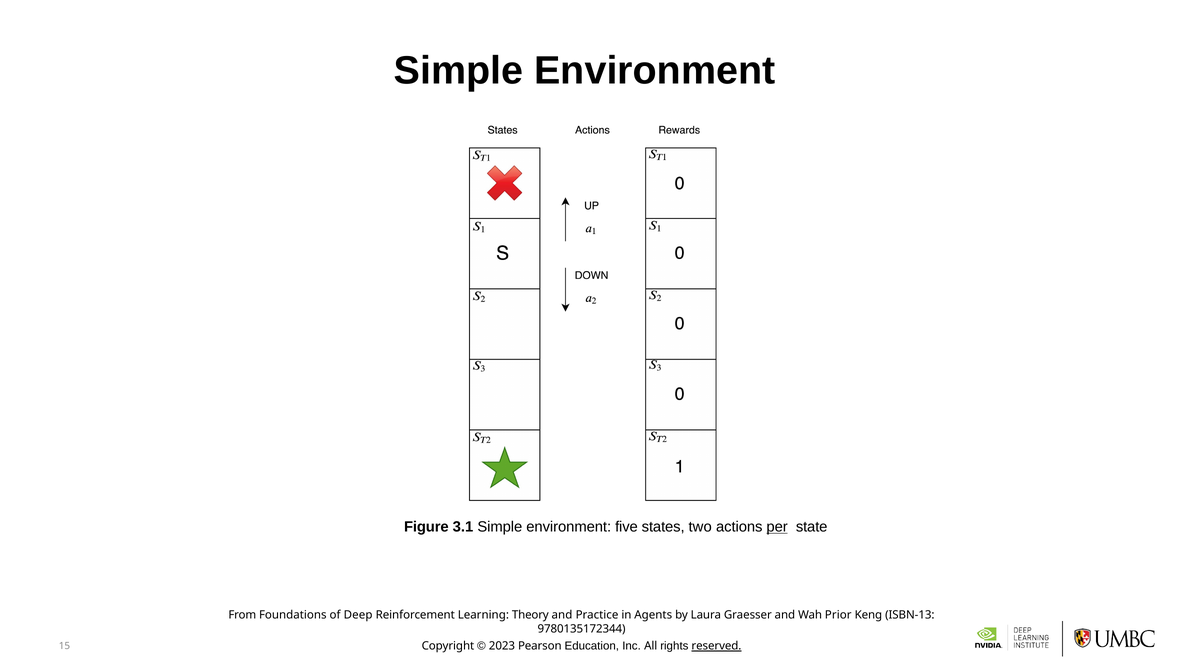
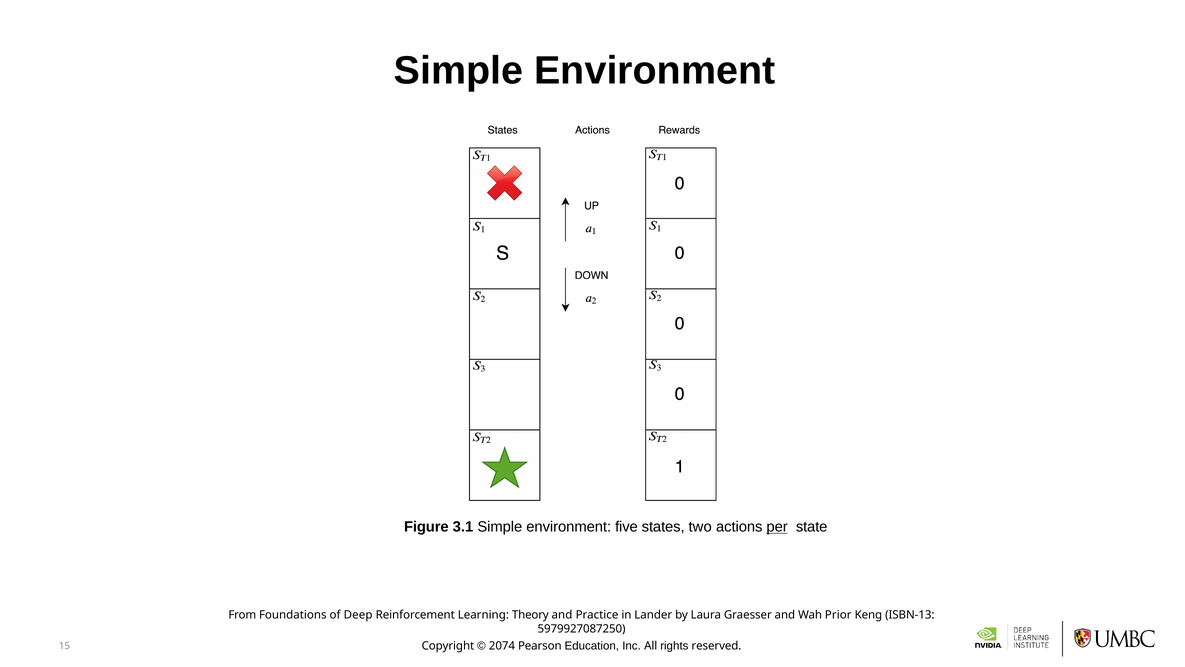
Agents: Agents -> Lander
9780135172344: 9780135172344 -> 5979927087250
2023: 2023 -> 2074
reserved underline: present -> none
